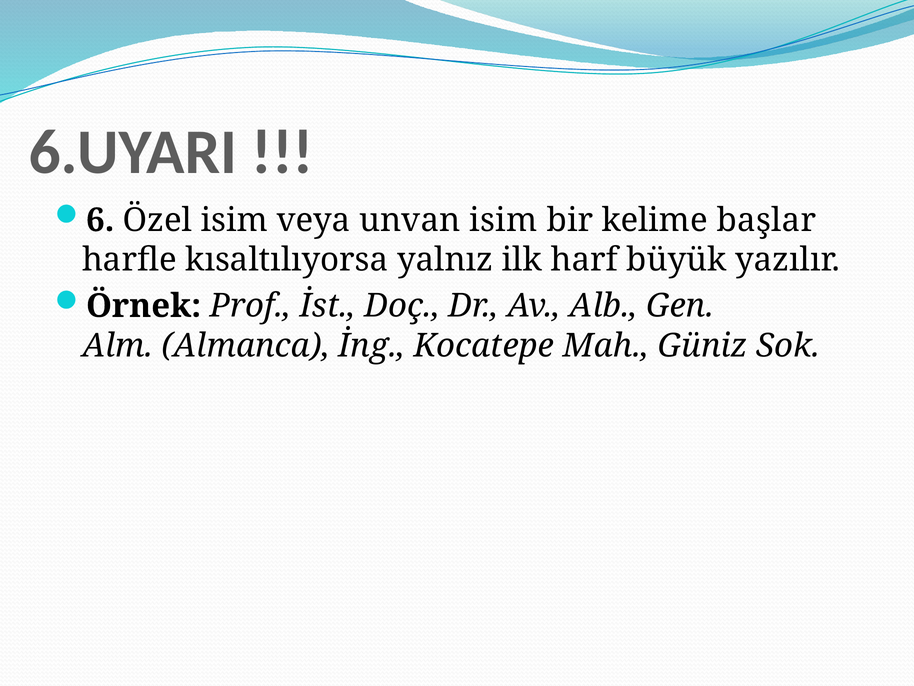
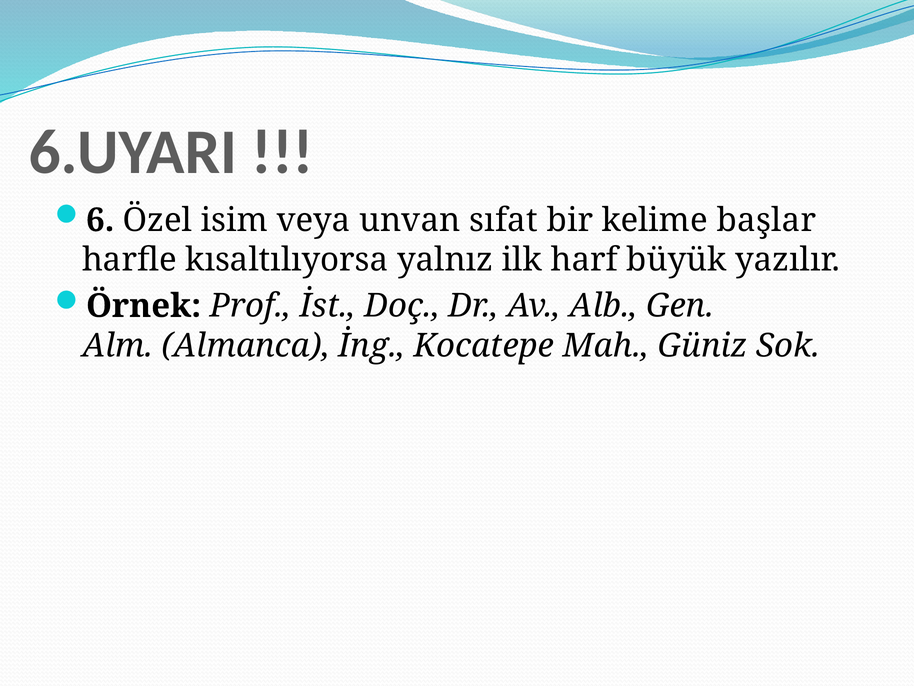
unvan isim: isim -> sıfat
